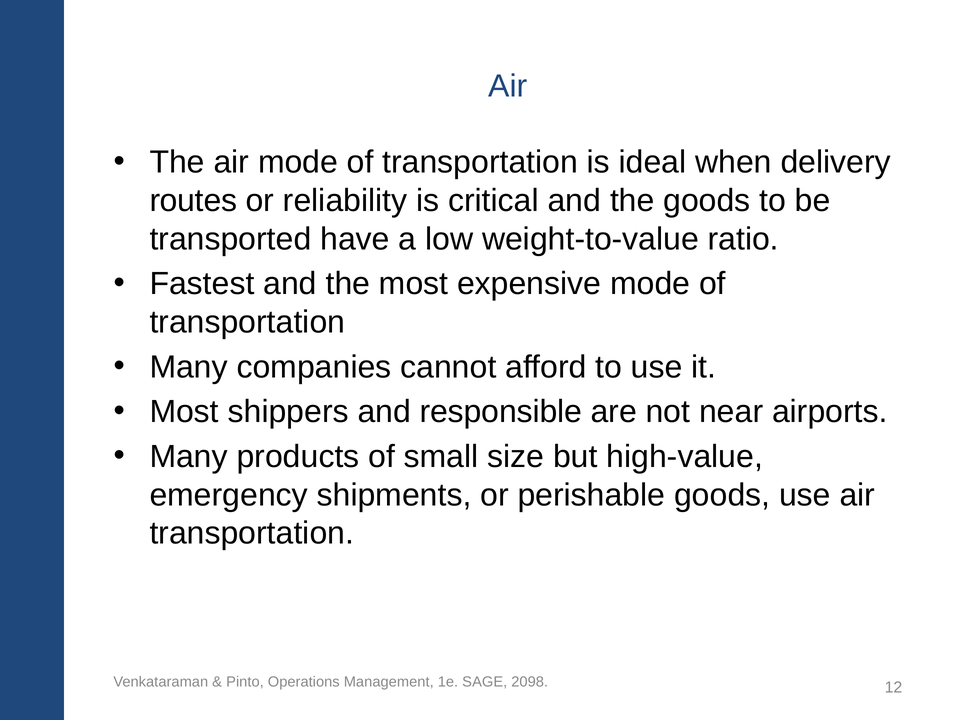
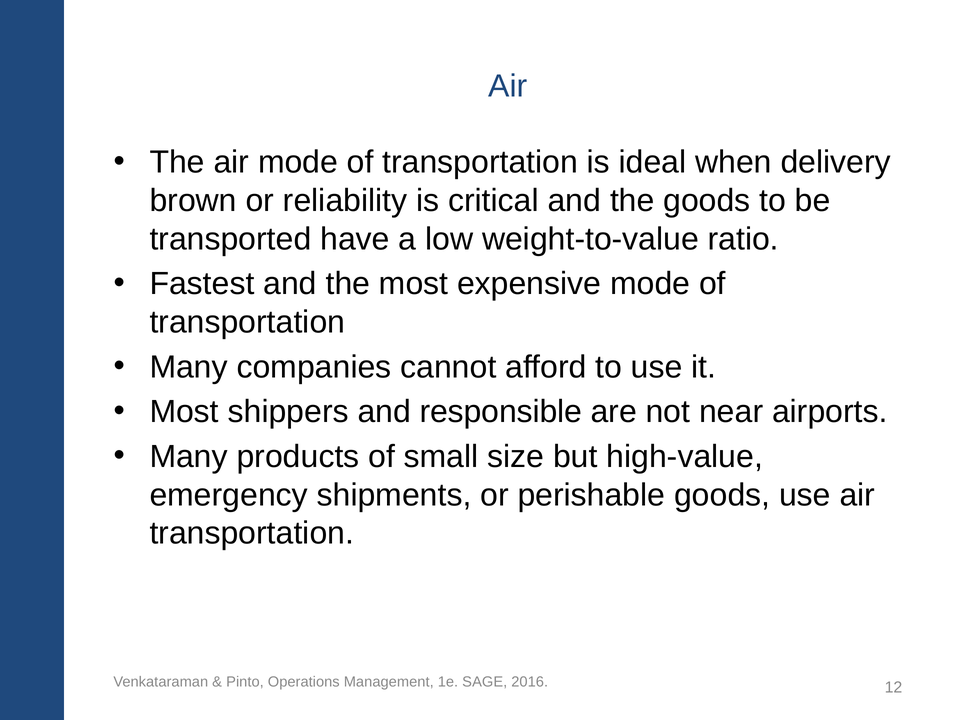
routes: routes -> brown
2098: 2098 -> 2016
